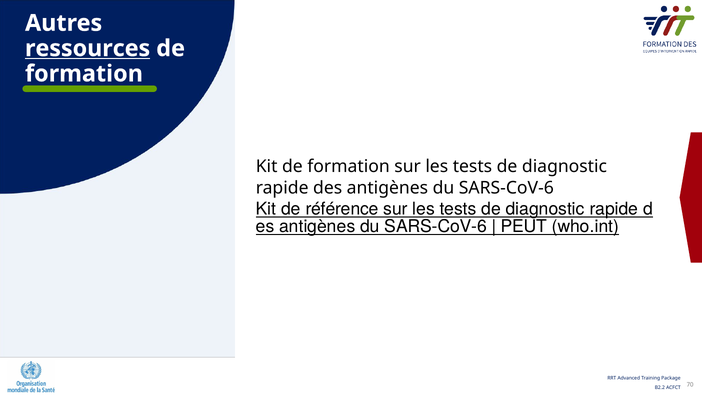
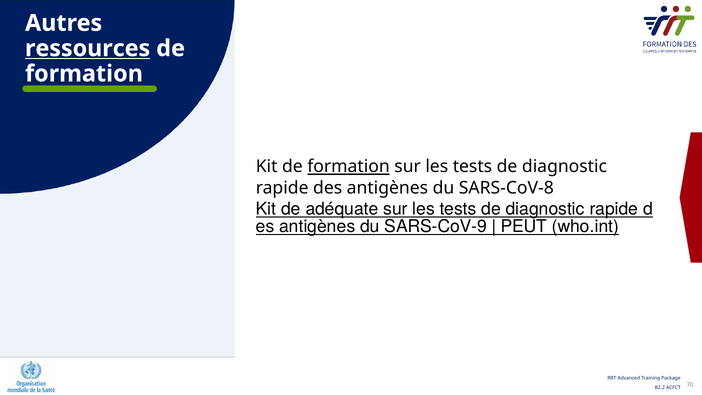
formation at (349, 167) underline: none -> present
des antigènes du SARS-CoV-6: SARS-CoV-6 -> SARS-CoV-8
référence: référence -> adéquate
SARS-CoV-6 at (436, 226): SARS-CoV-6 -> SARS-CoV-9
